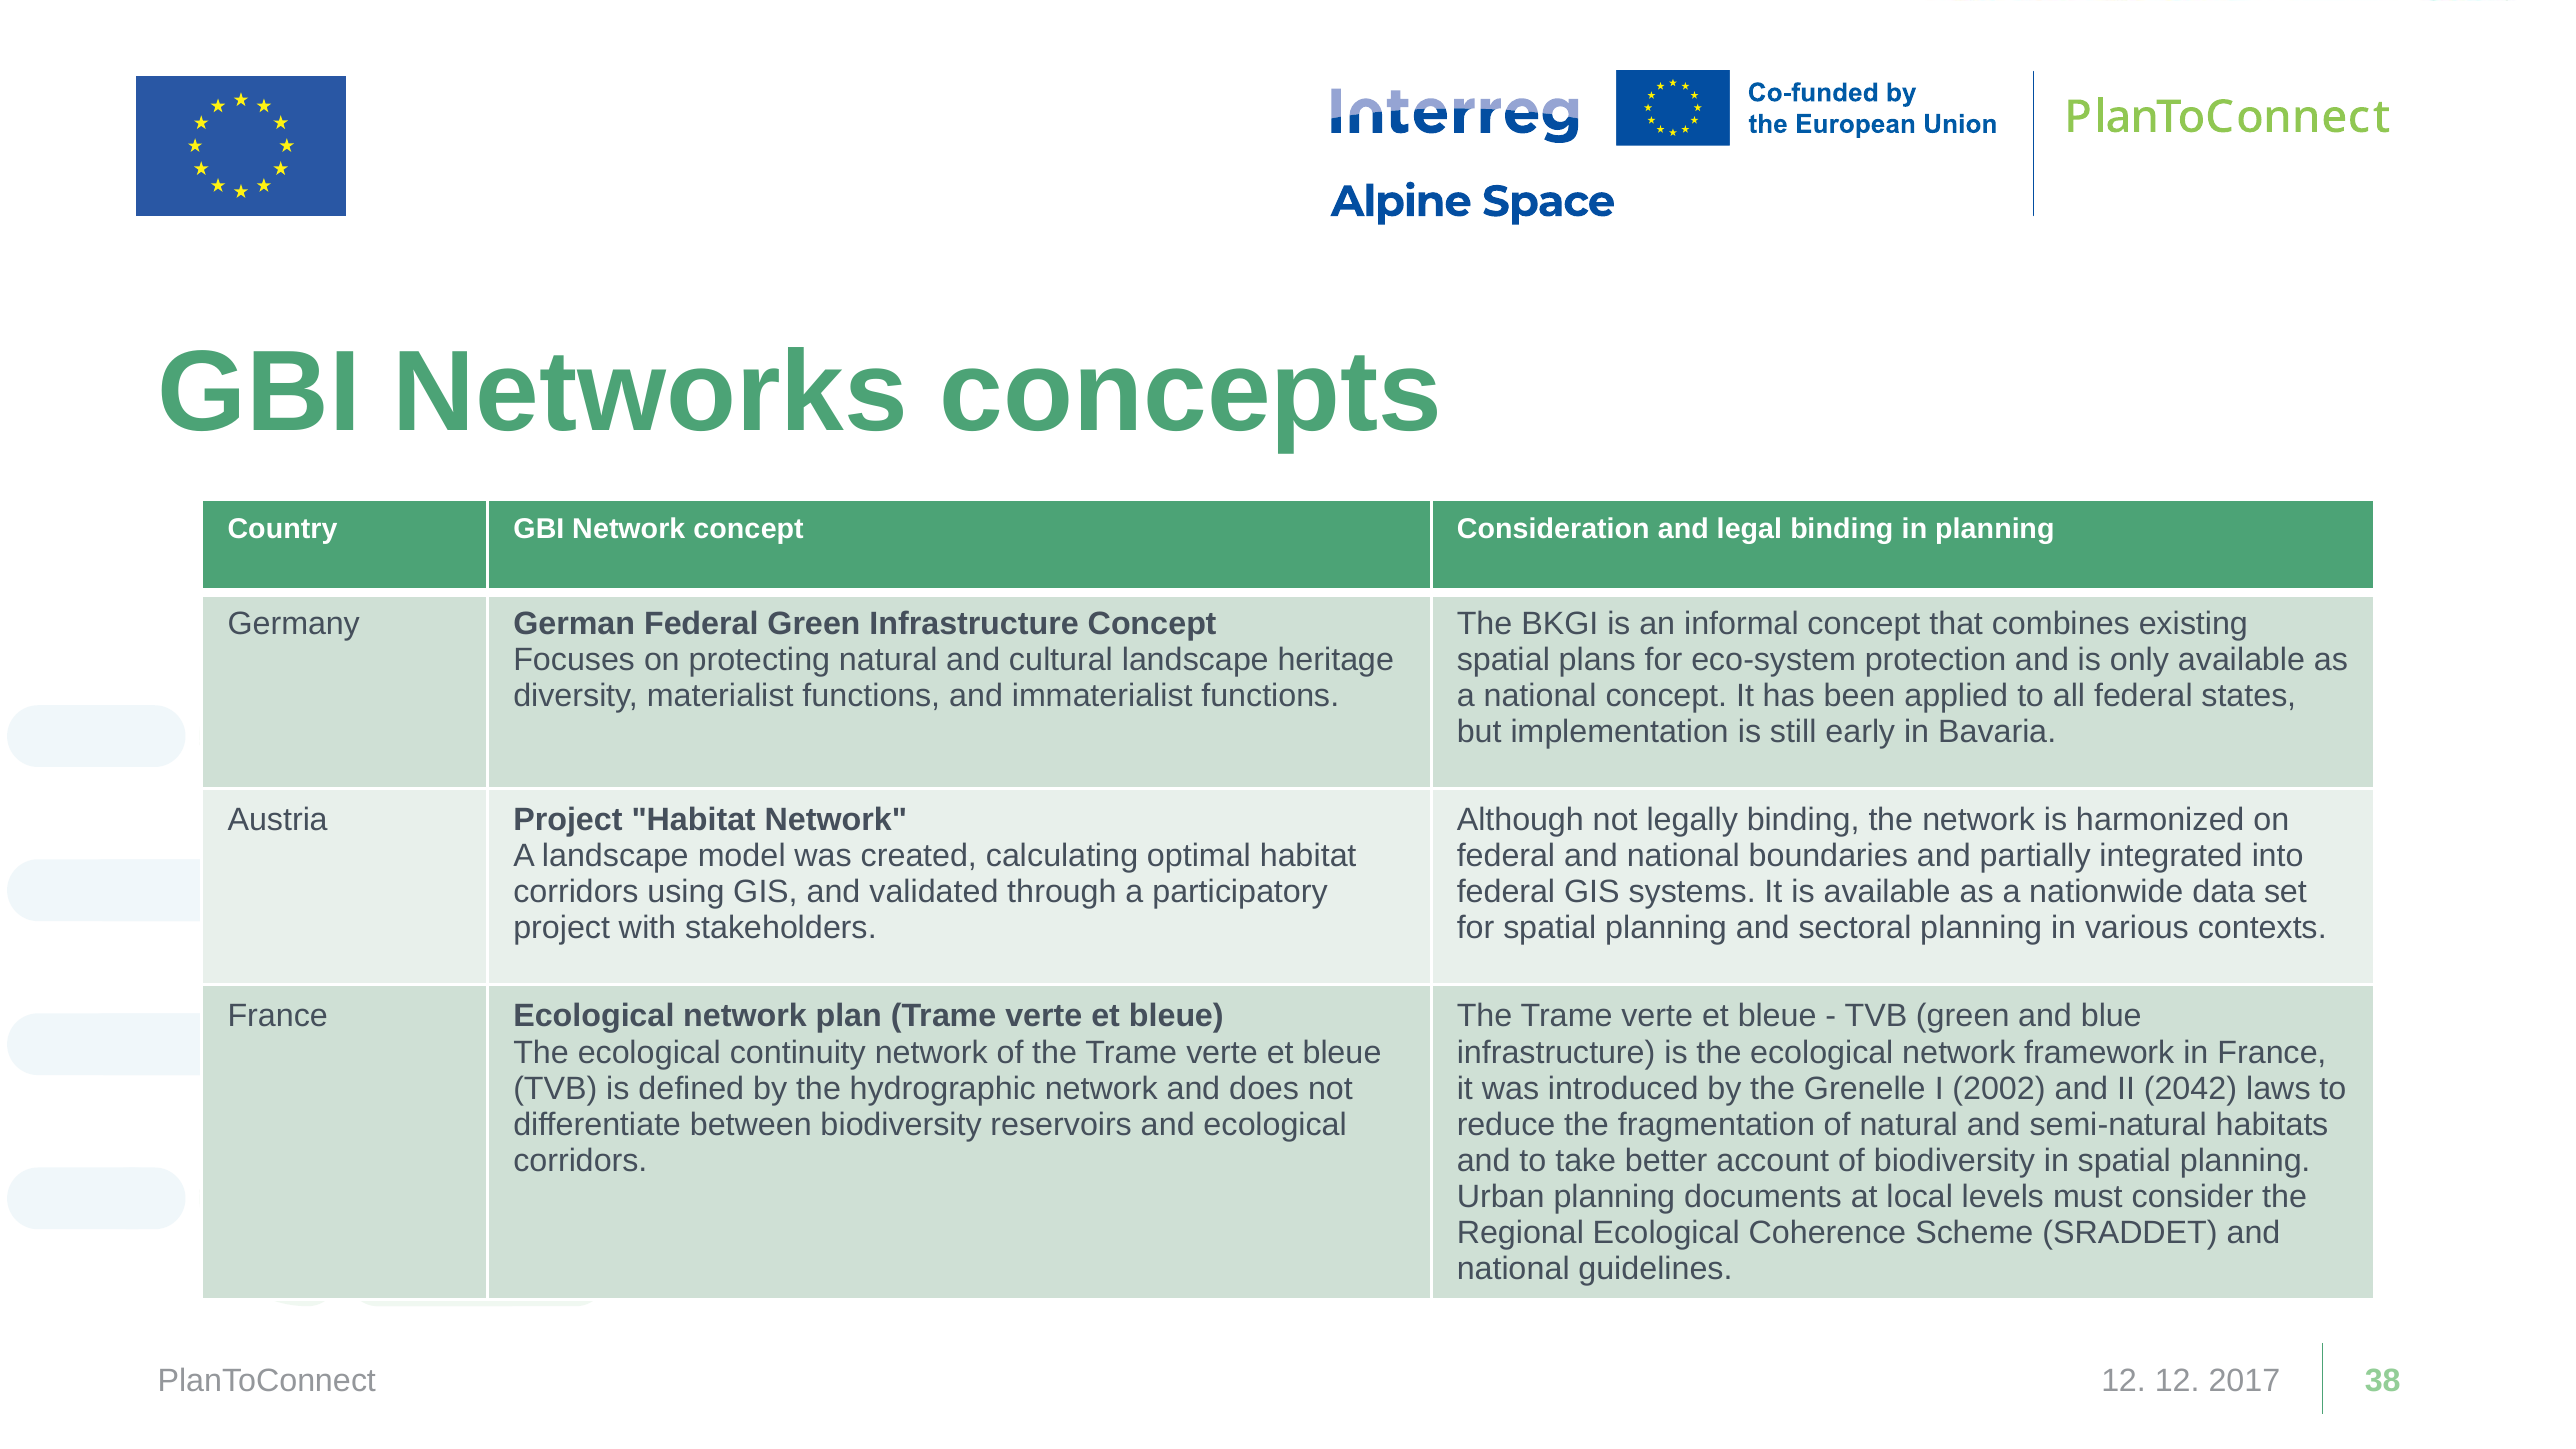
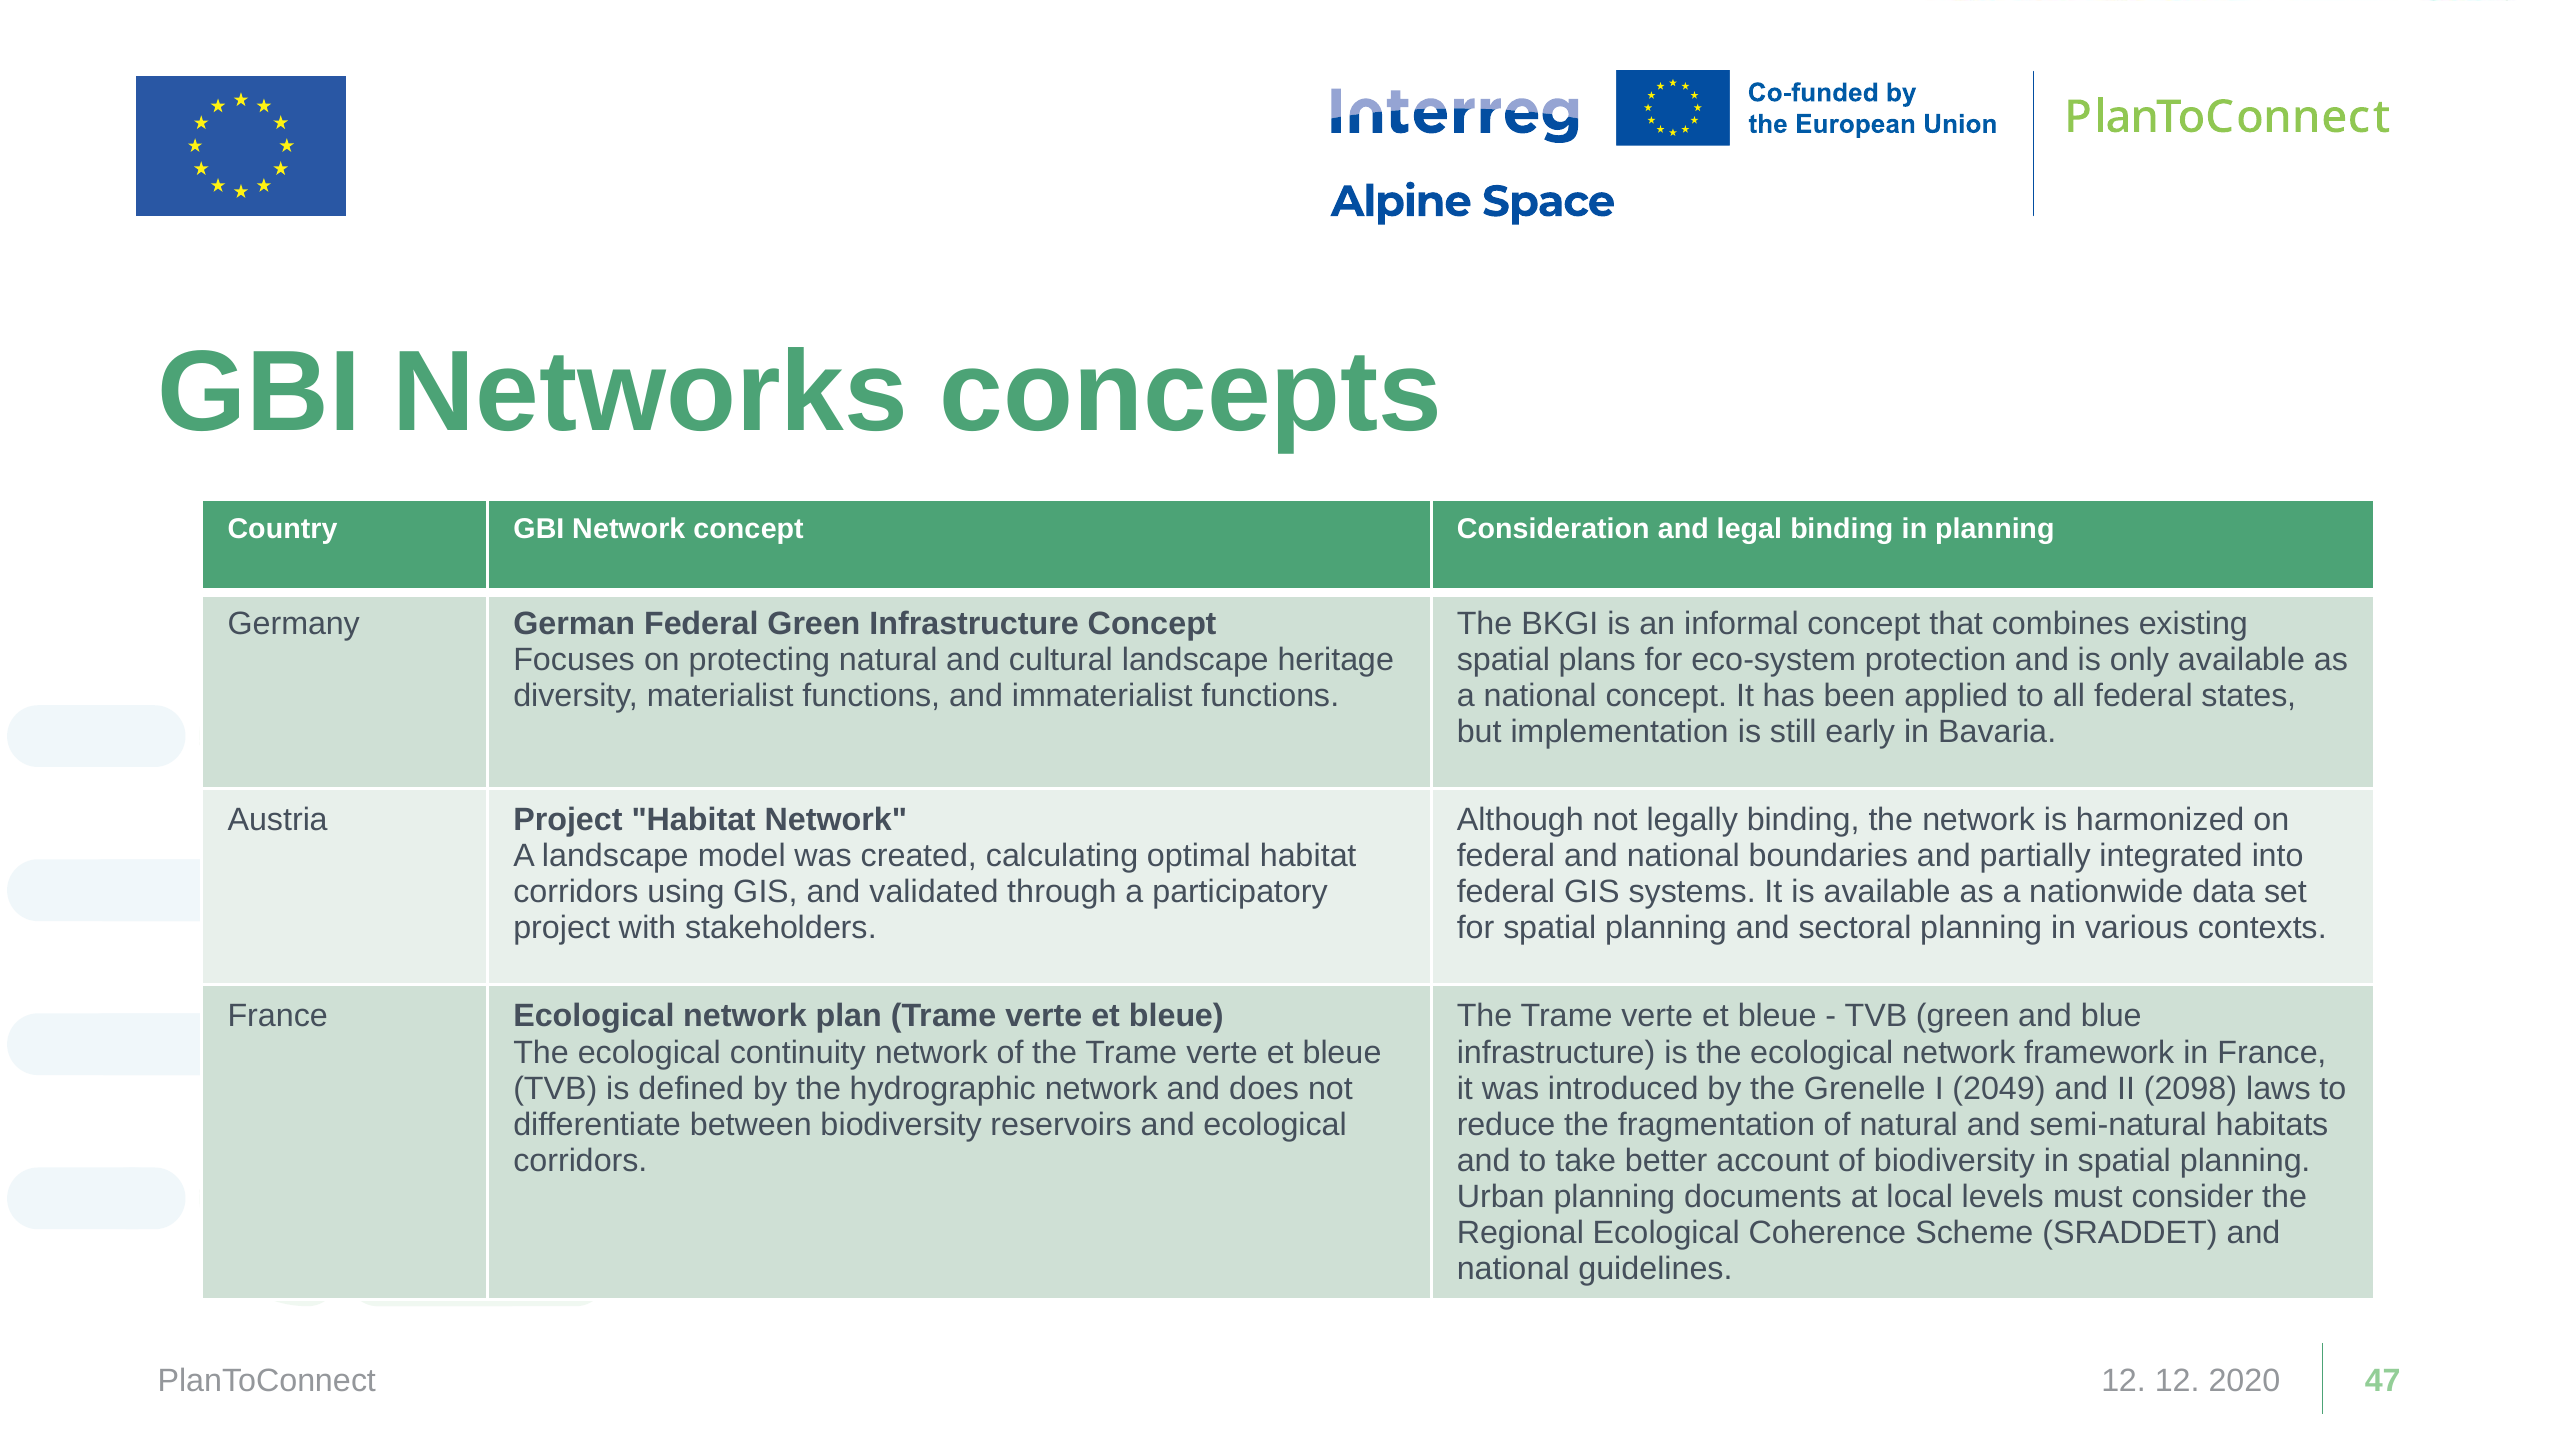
2002: 2002 -> 2049
2042: 2042 -> 2098
2017: 2017 -> 2020
38: 38 -> 47
